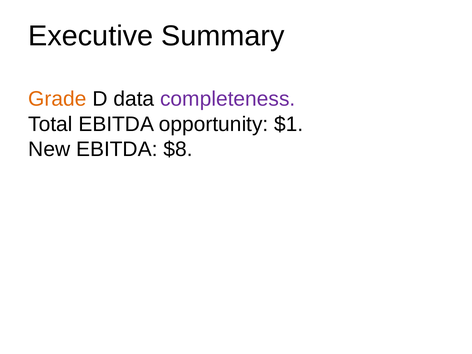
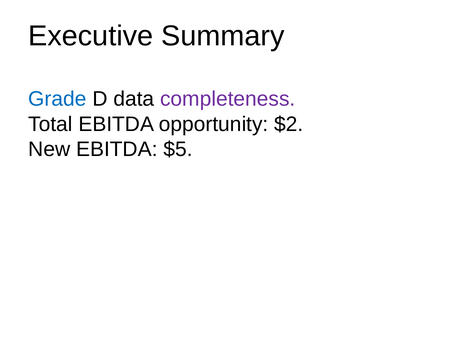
Grade colour: orange -> blue
$1: $1 -> $2
$8: $8 -> $5
